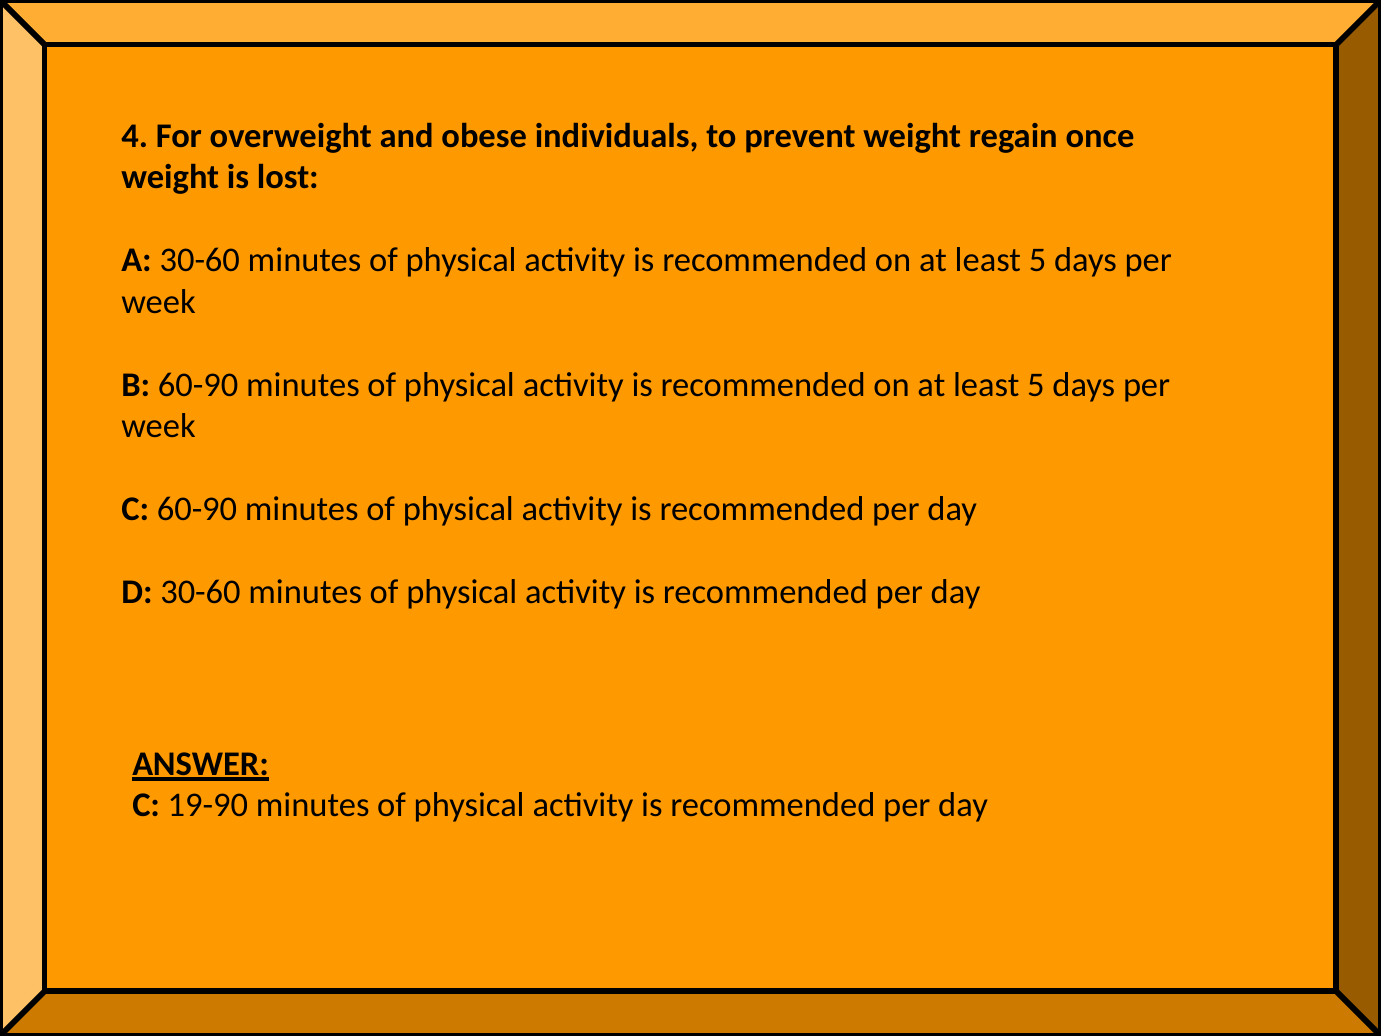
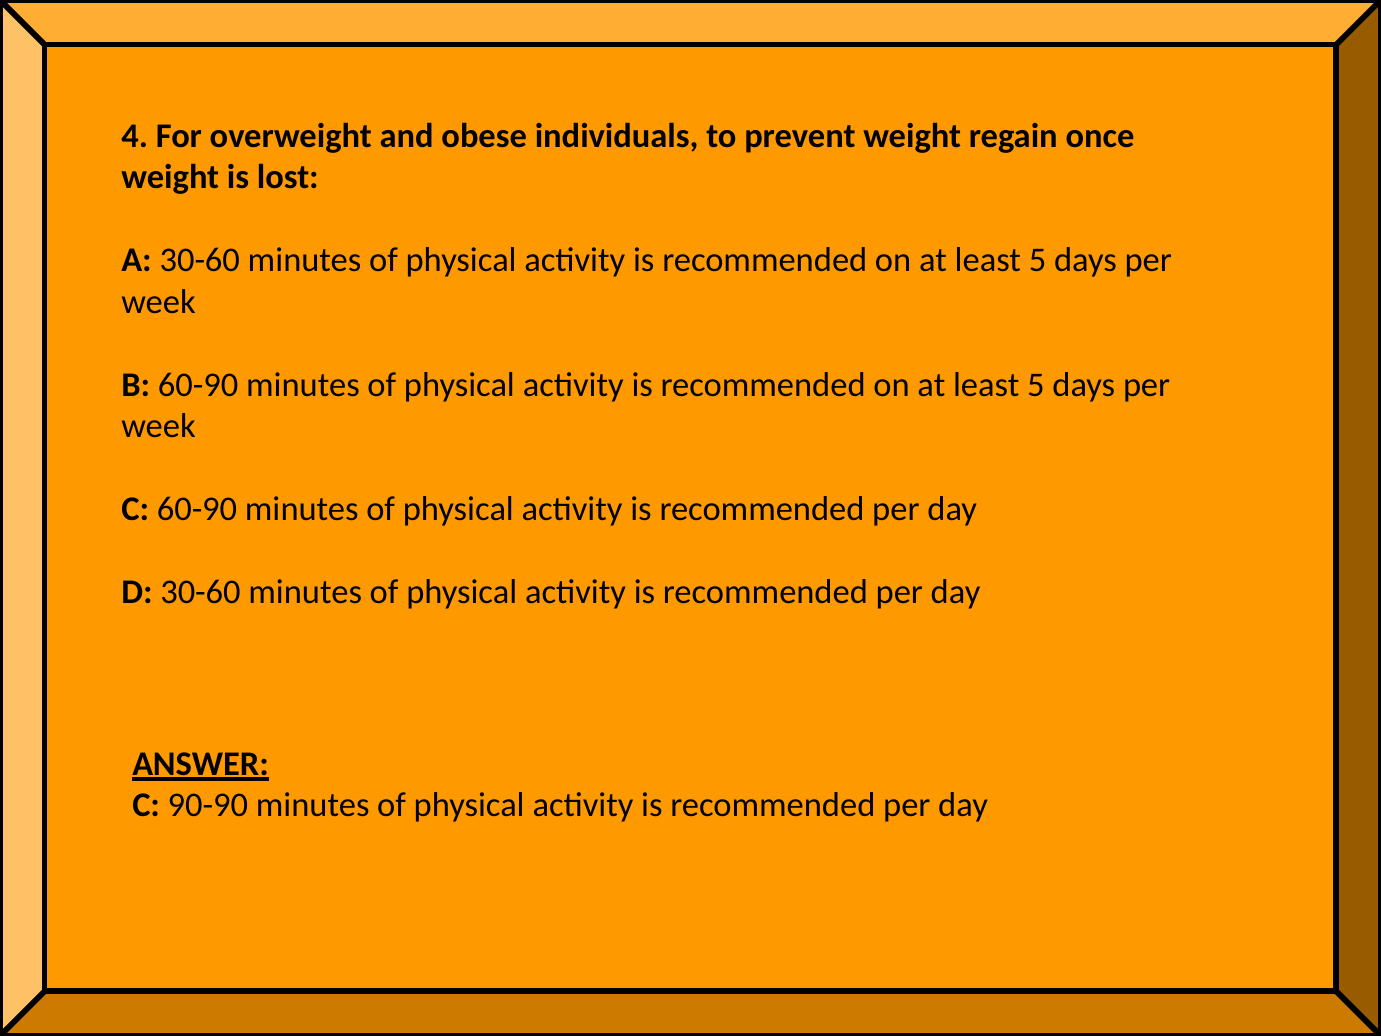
19-90: 19-90 -> 90-90
